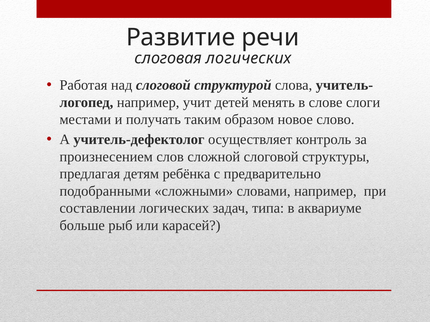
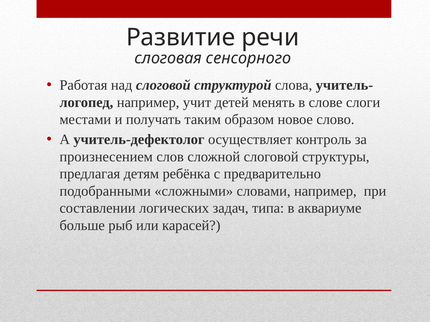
слоговая логических: логических -> сенсорного
